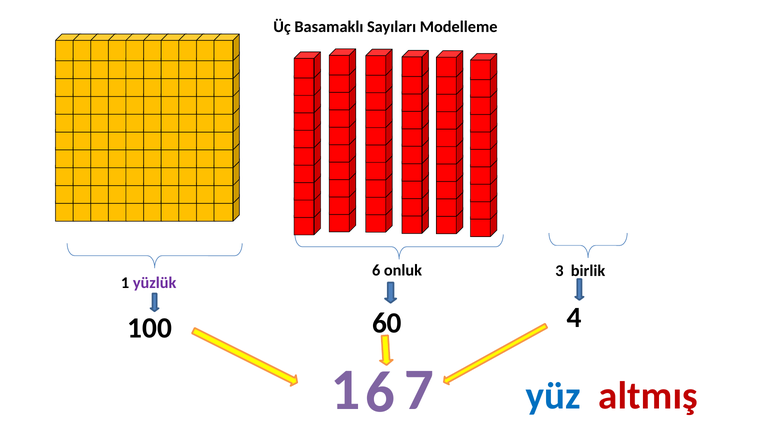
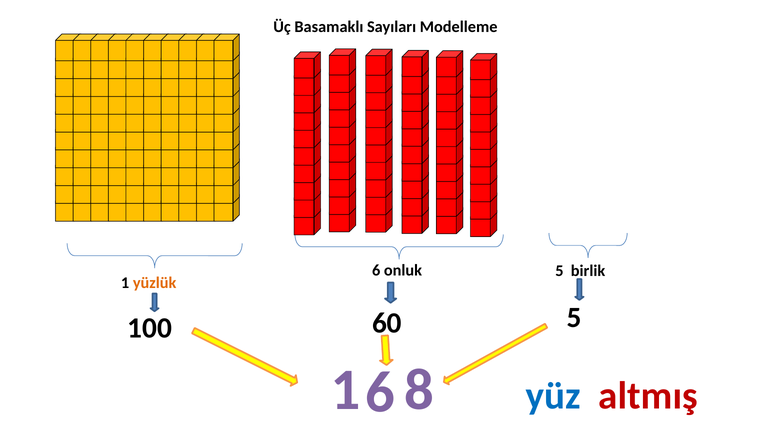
onluk 3: 3 -> 5
yüzlük colour: purple -> orange
60 4: 4 -> 5
7: 7 -> 8
